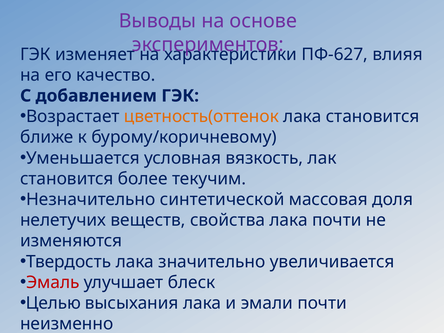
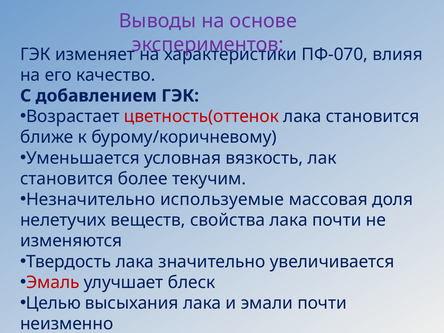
ПФ-627: ПФ-627 -> ПФ-070
цветность(оттенок colour: orange -> red
синтетической: синтетической -> используемые
